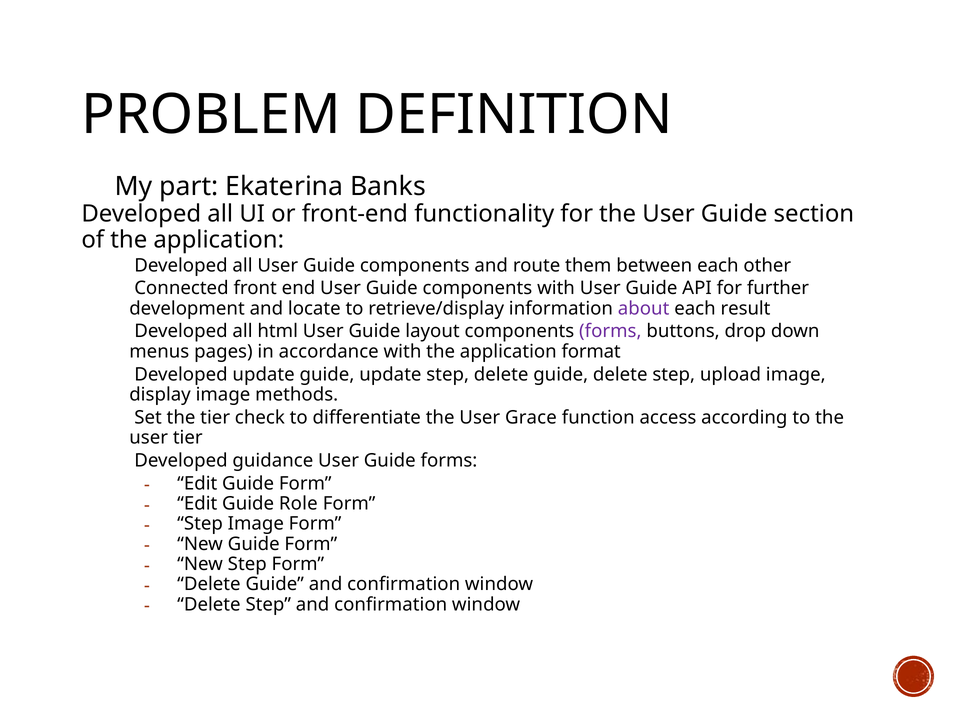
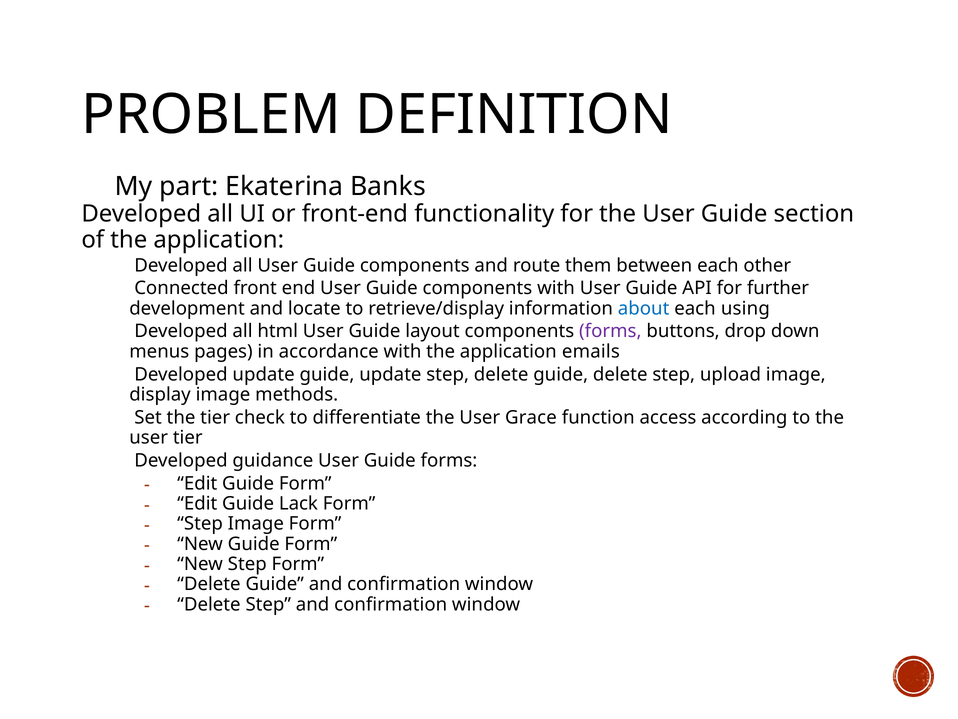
about colour: purple -> blue
result: result -> using
format: format -> emails
Role: Role -> Lack
